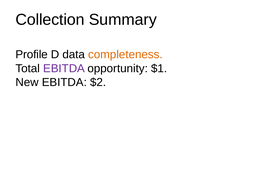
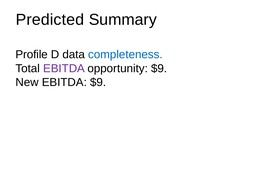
Collection: Collection -> Predicted
completeness colour: orange -> blue
opportunity $1: $1 -> $9
EBITDA $2: $2 -> $9
